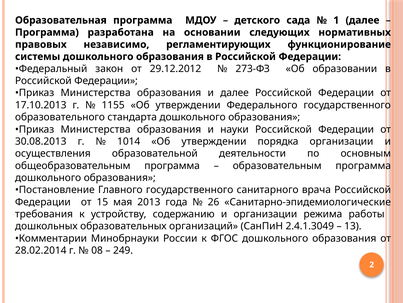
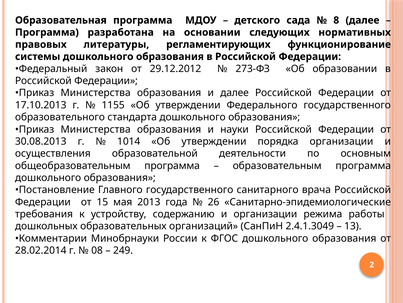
1: 1 -> 8
независимо: независимо -> литературы
